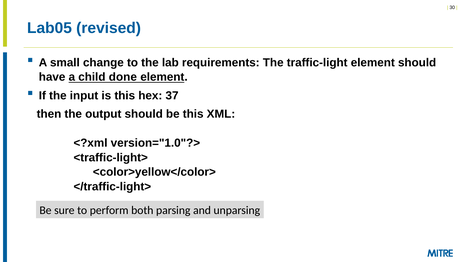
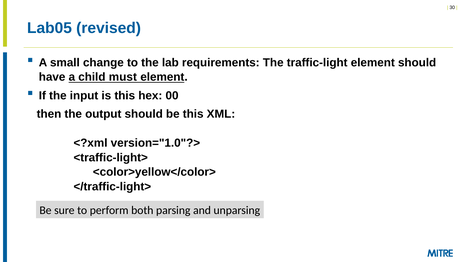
done: done -> must
37: 37 -> 00
